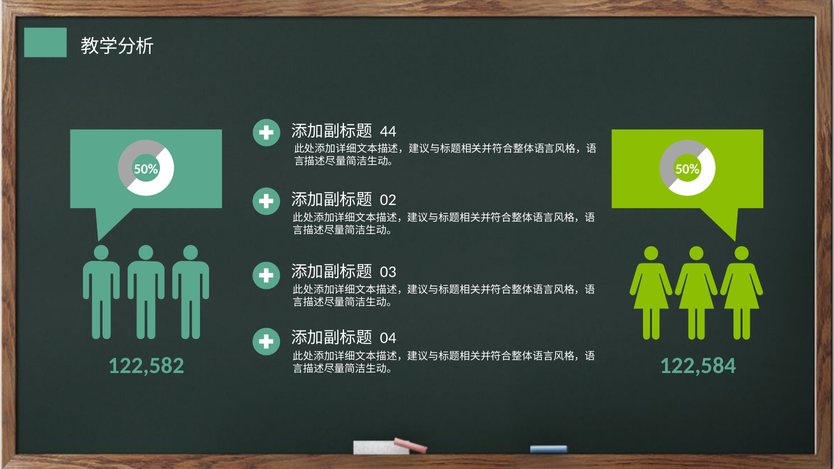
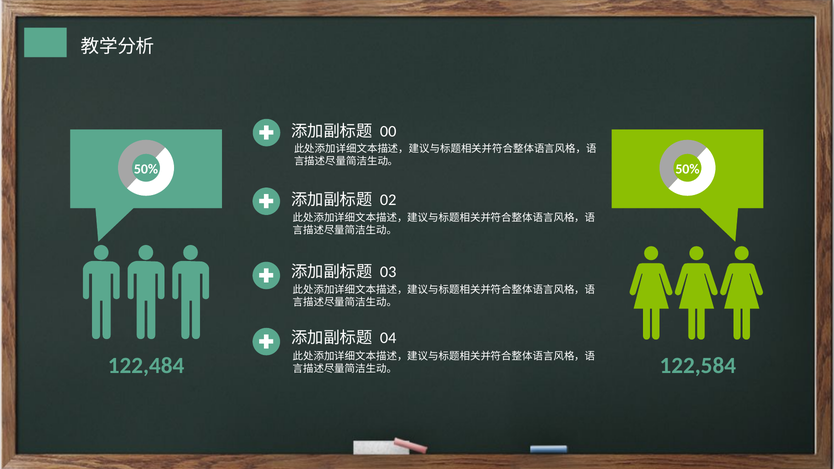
44: 44 -> 00
122,582: 122,582 -> 122,484
